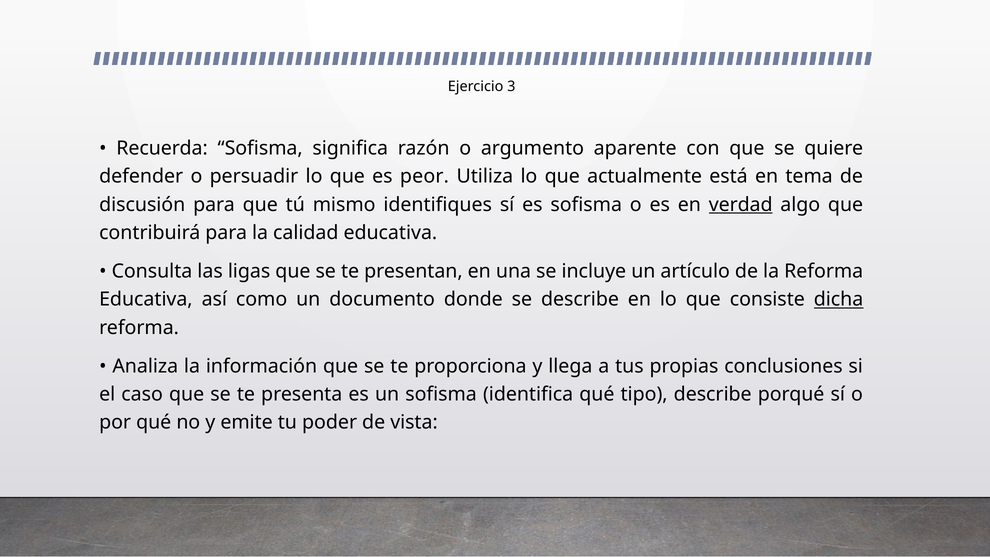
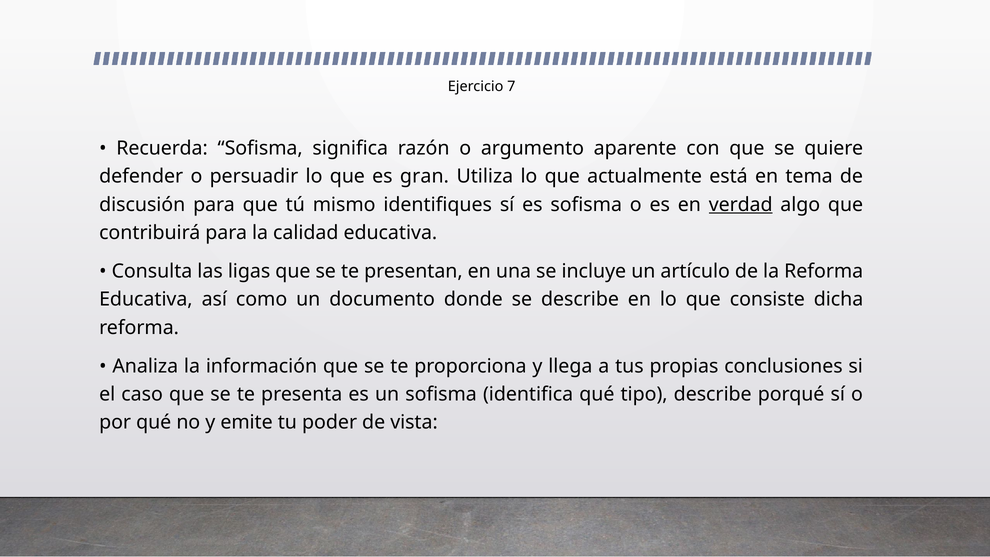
3: 3 -> 7
peor: peor -> gran
dicha underline: present -> none
